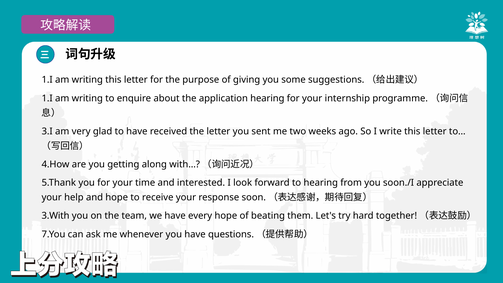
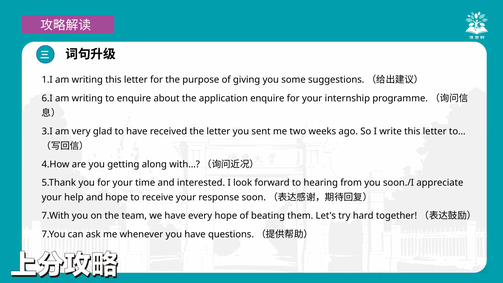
1.I at (47, 98): 1.I -> 6.I
application hearing: hearing -> enquire
3.With: 3.With -> 7.With
